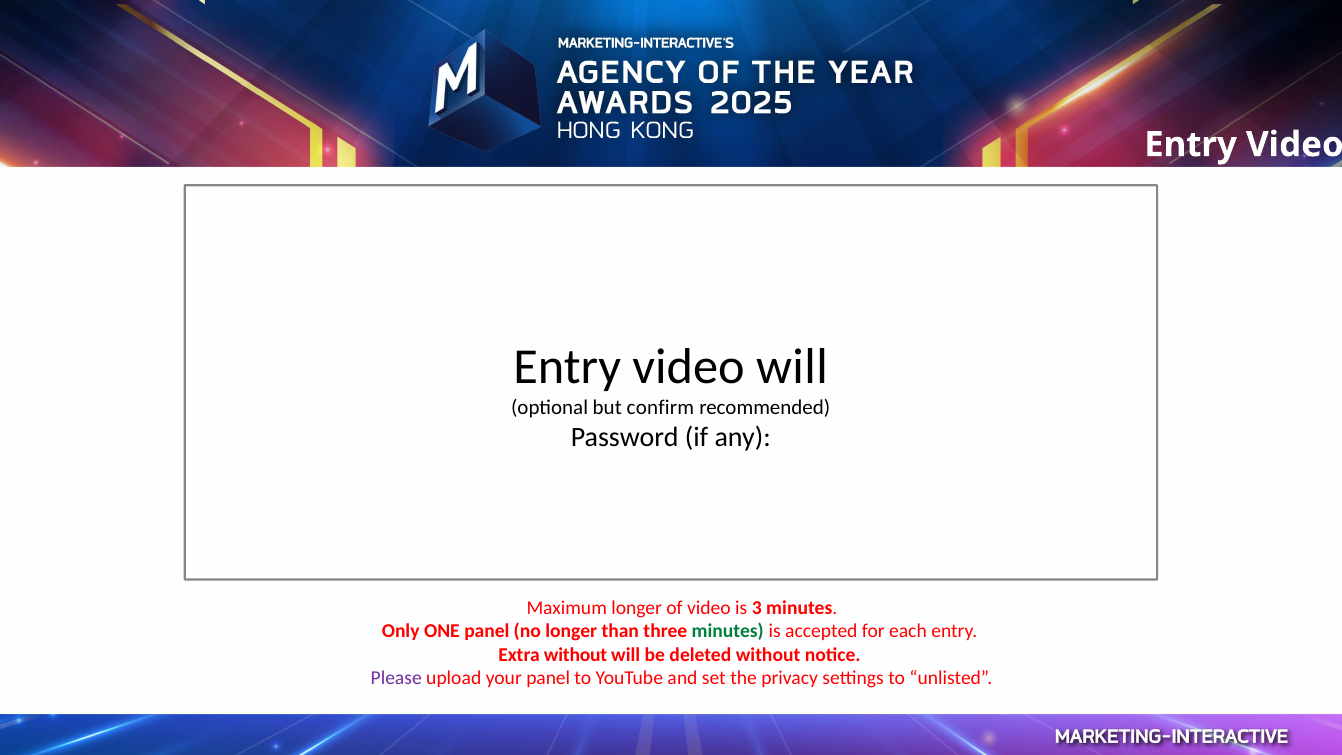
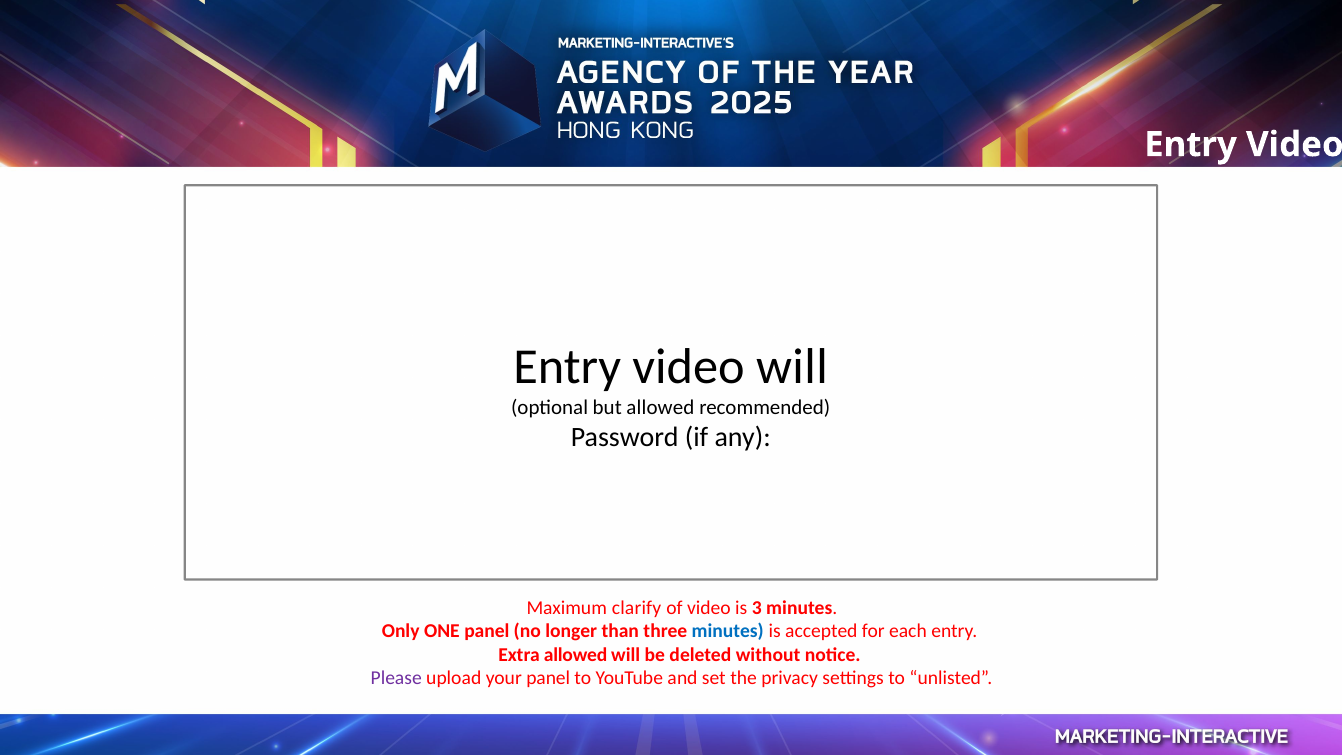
but confirm: confirm -> allowed
Maximum longer: longer -> clarify
minutes at (728, 631) colour: green -> blue
Extra without: without -> allowed
